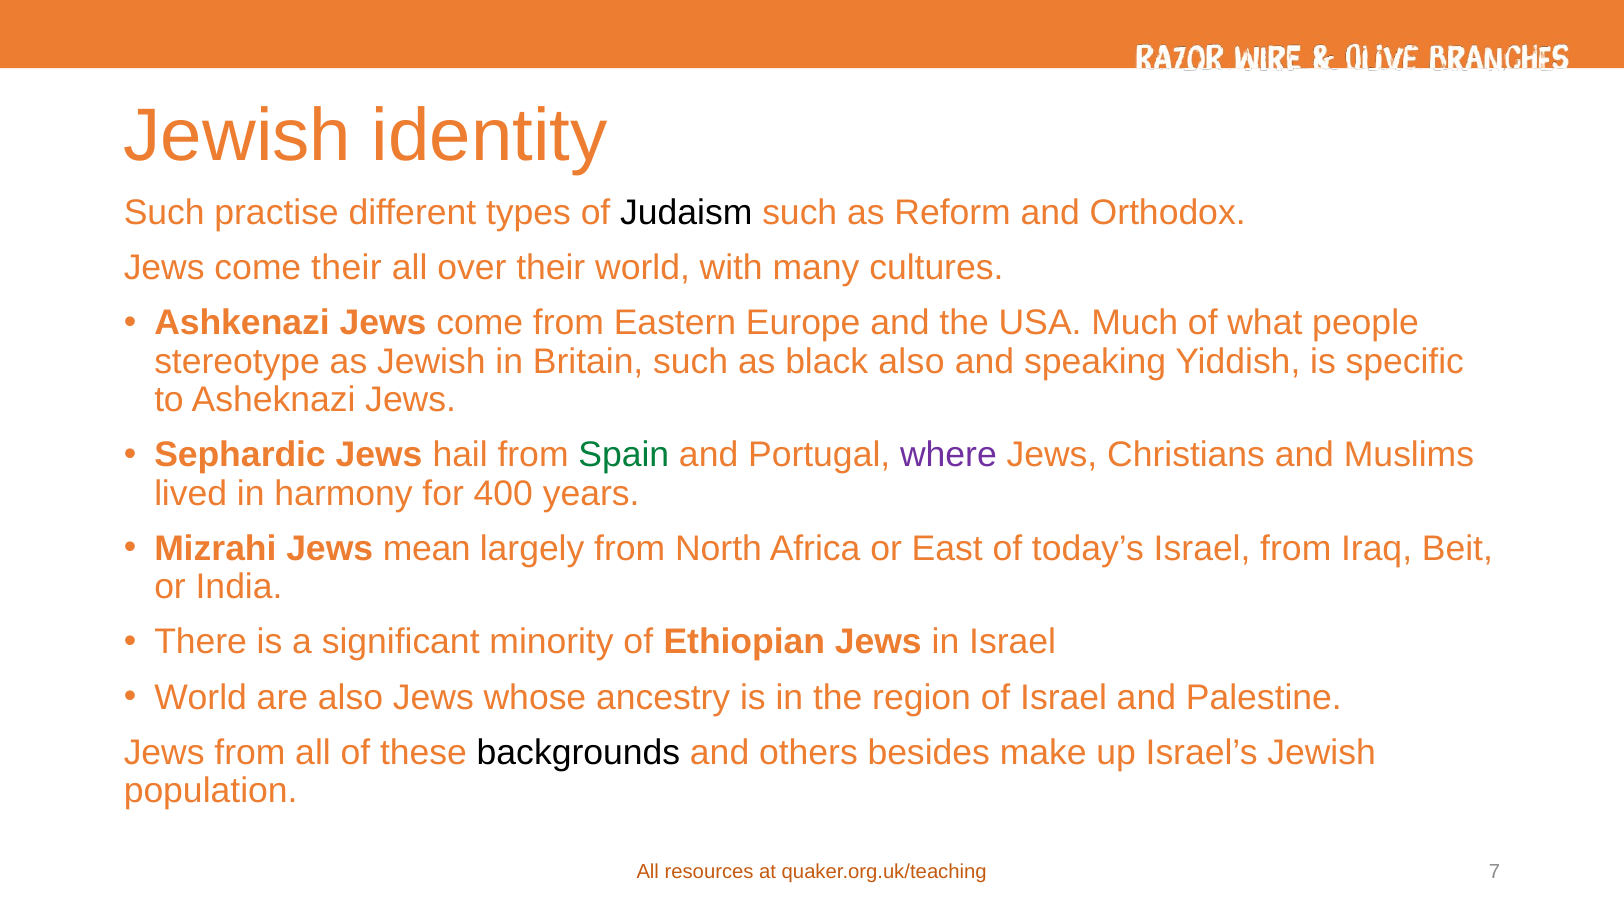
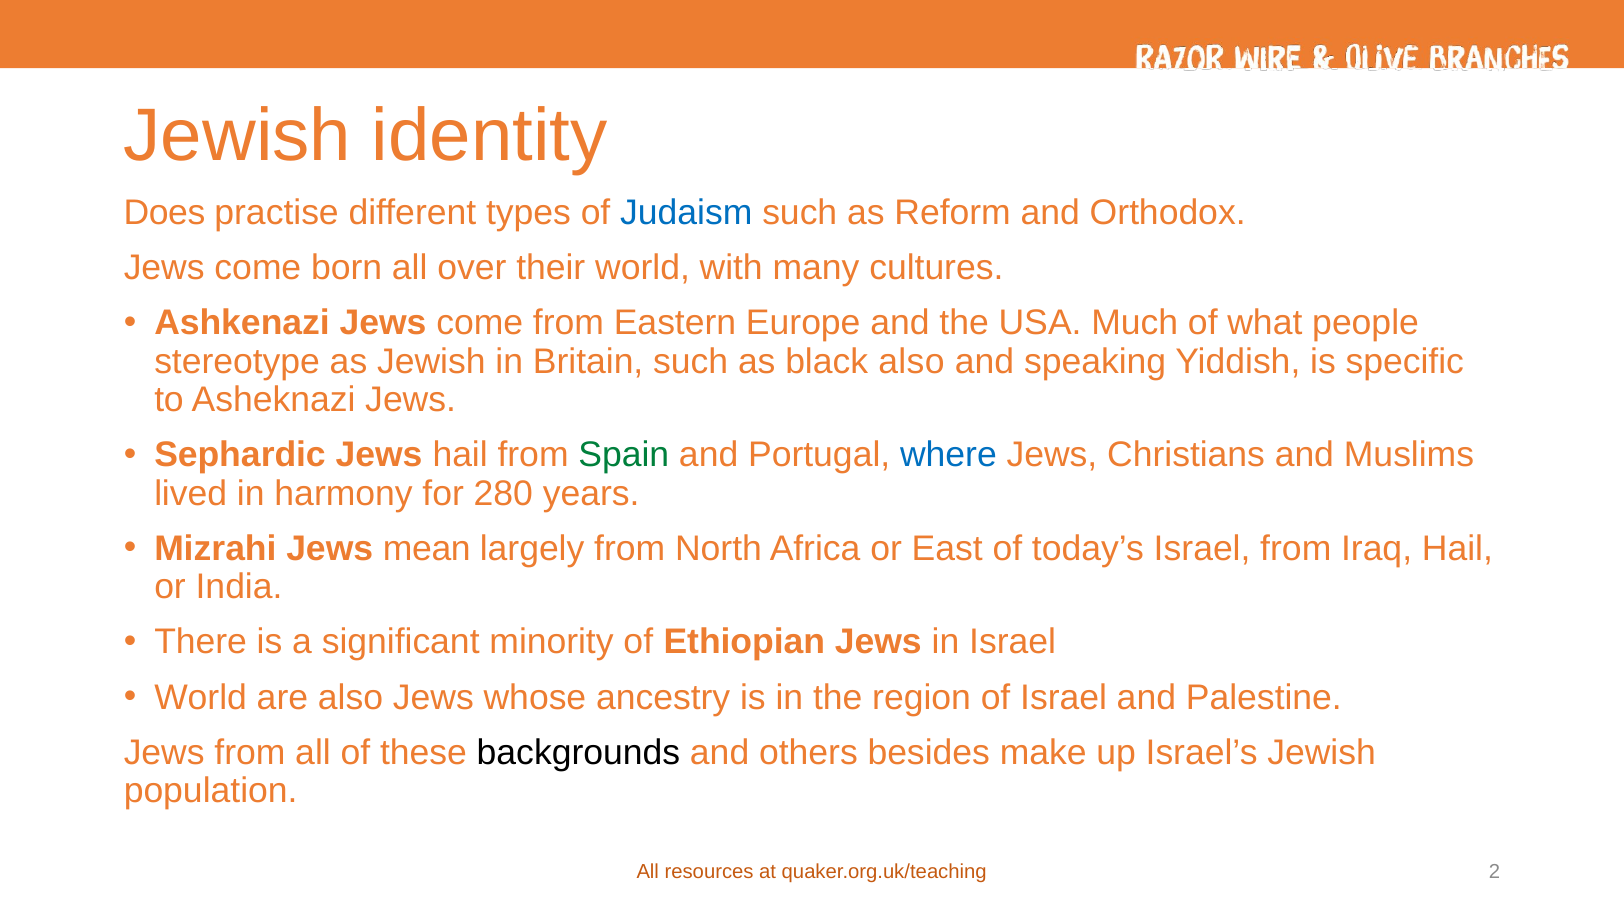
Such at (164, 213): Such -> Does
Judaism colour: black -> blue
come their: their -> born
where colour: purple -> blue
400: 400 -> 280
Iraq Beit: Beit -> Hail
7: 7 -> 2
